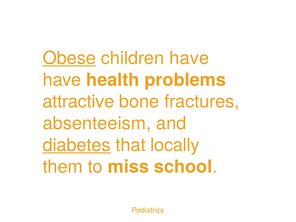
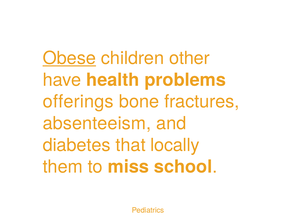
children have: have -> other
attractive: attractive -> offerings
diabetes underline: present -> none
